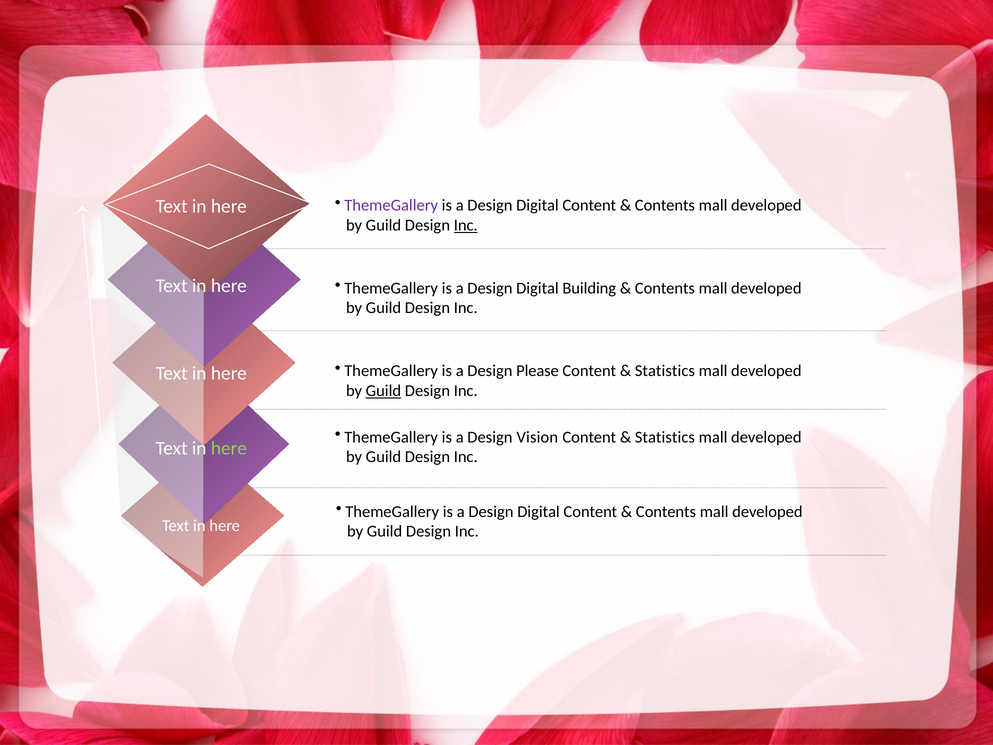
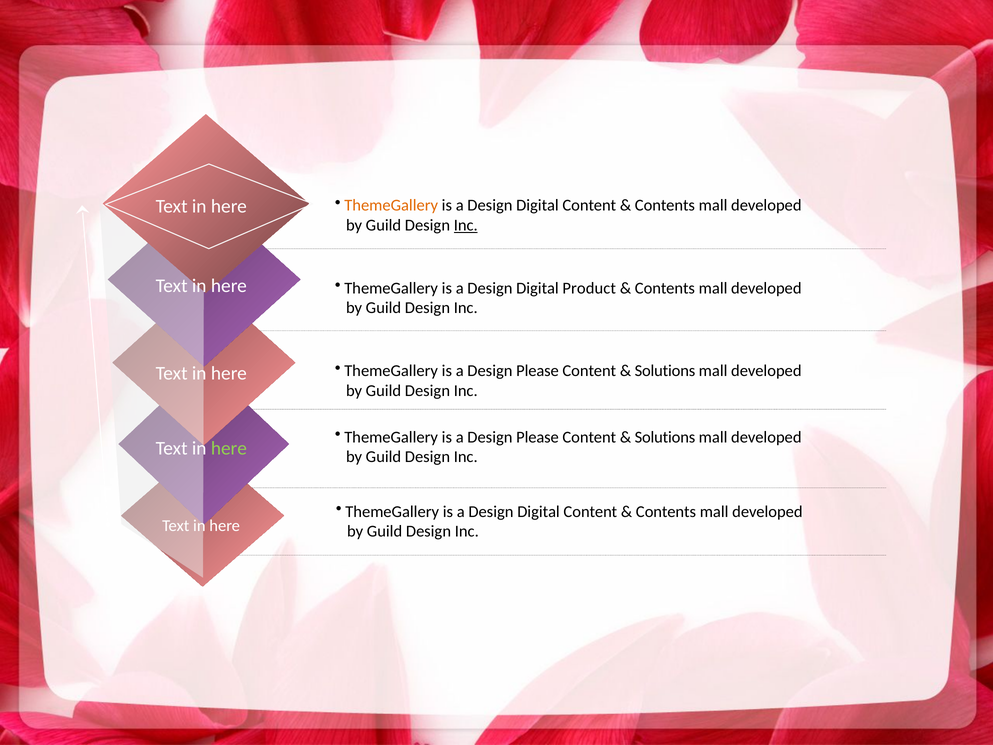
ThemeGallery at (391, 205) colour: purple -> orange
Building: Building -> Product
Statistics at (665, 371): Statistics -> Solutions
Guild at (383, 391) underline: present -> none
Vision at (537, 437): Vision -> Please
Statistics at (665, 437): Statistics -> Solutions
